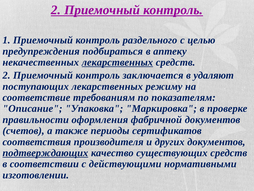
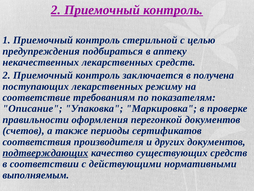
раздельного: раздельного -> стерильной
лекарственных at (117, 62) underline: present -> none
удаляют: удаляют -> получена
фабричной: фабричной -> перегонкой
изготовлении: изготовлении -> выполняемым
